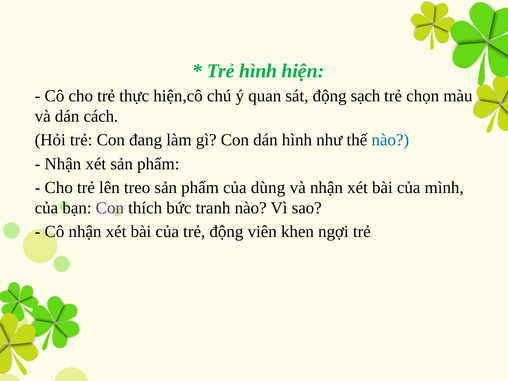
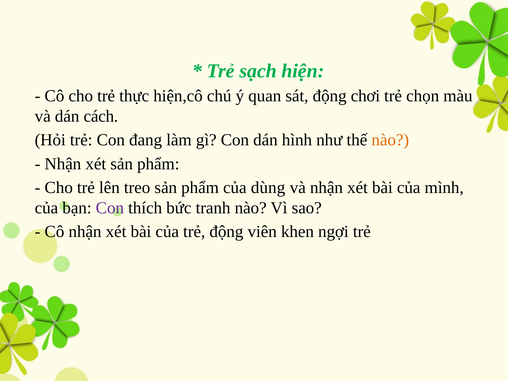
Trẻ hình: hình -> sạch
sạch: sạch -> chơi
nào at (390, 140) colour: blue -> orange
